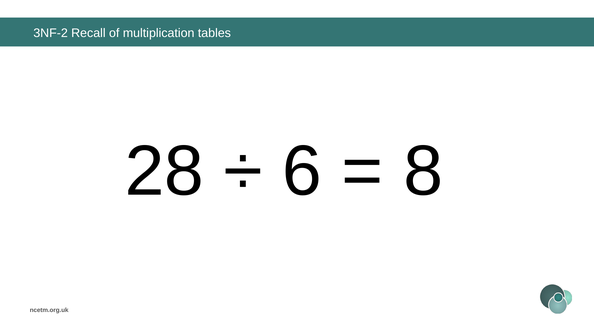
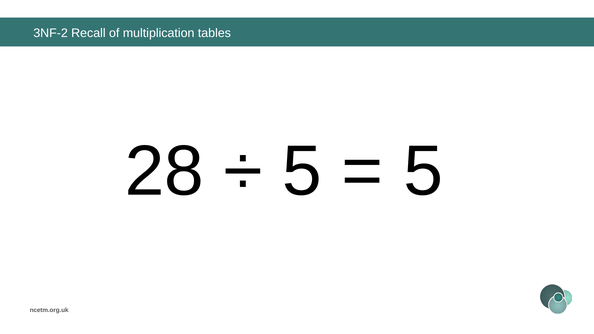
6 at (302, 171): 6 -> 5
8 at (423, 171): 8 -> 5
